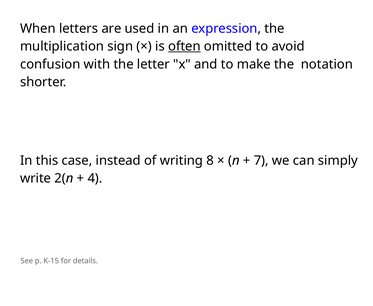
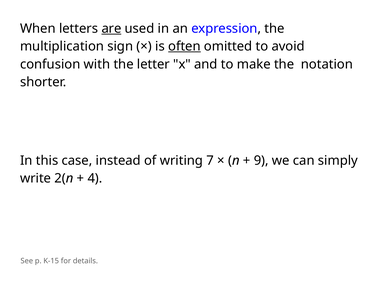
are underline: none -> present
8: 8 -> 7
7: 7 -> 9
